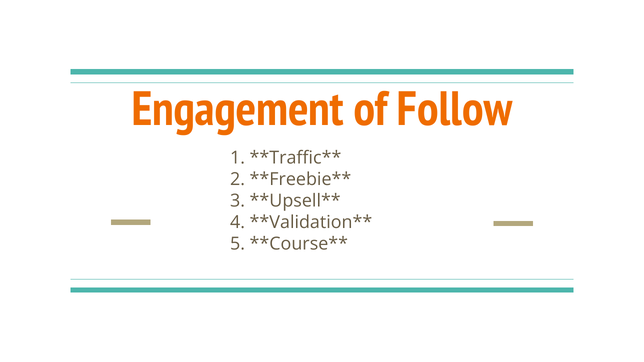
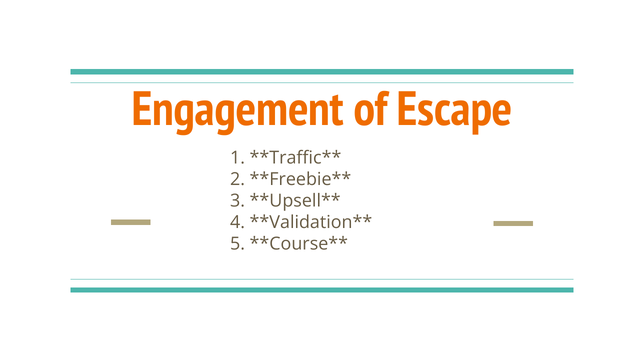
Follow: Follow -> Escape
